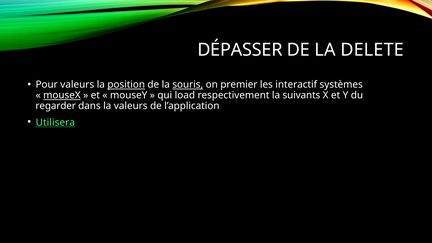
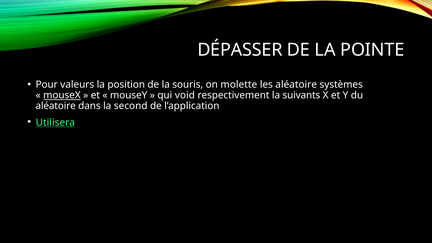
DELETE: DELETE -> POINTE
position underline: present -> none
souris underline: present -> none
premier: premier -> molette
les interactif: interactif -> aléatoire
load: load -> void
regarder at (56, 106): regarder -> aléatoire
la valeurs: valeurs -> second
